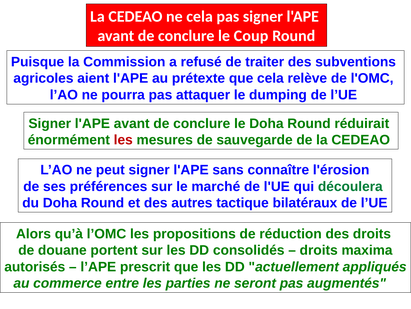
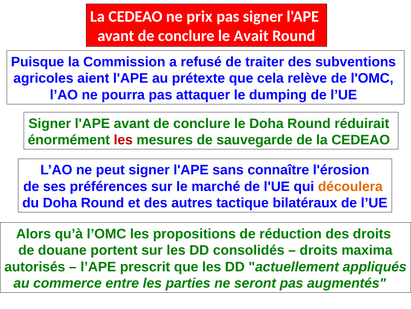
ne cela: cela -> prix
Coup: Coup -> Avait
découlera colour: green -> orange
